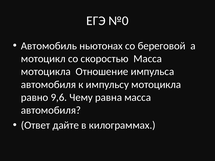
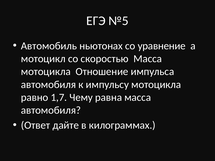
№0: №0 -> №5
береговой: береговой -> уравнение
9,6: 9,6 -> 1,7
